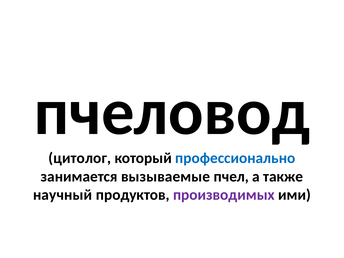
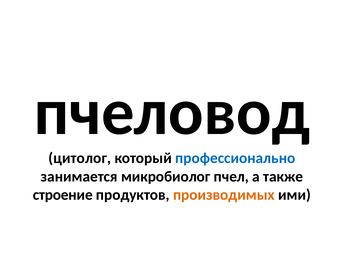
вызываемые: вызываемые -> микробиолог
научный: научный -> строение
производимых colour: purple -> orange
